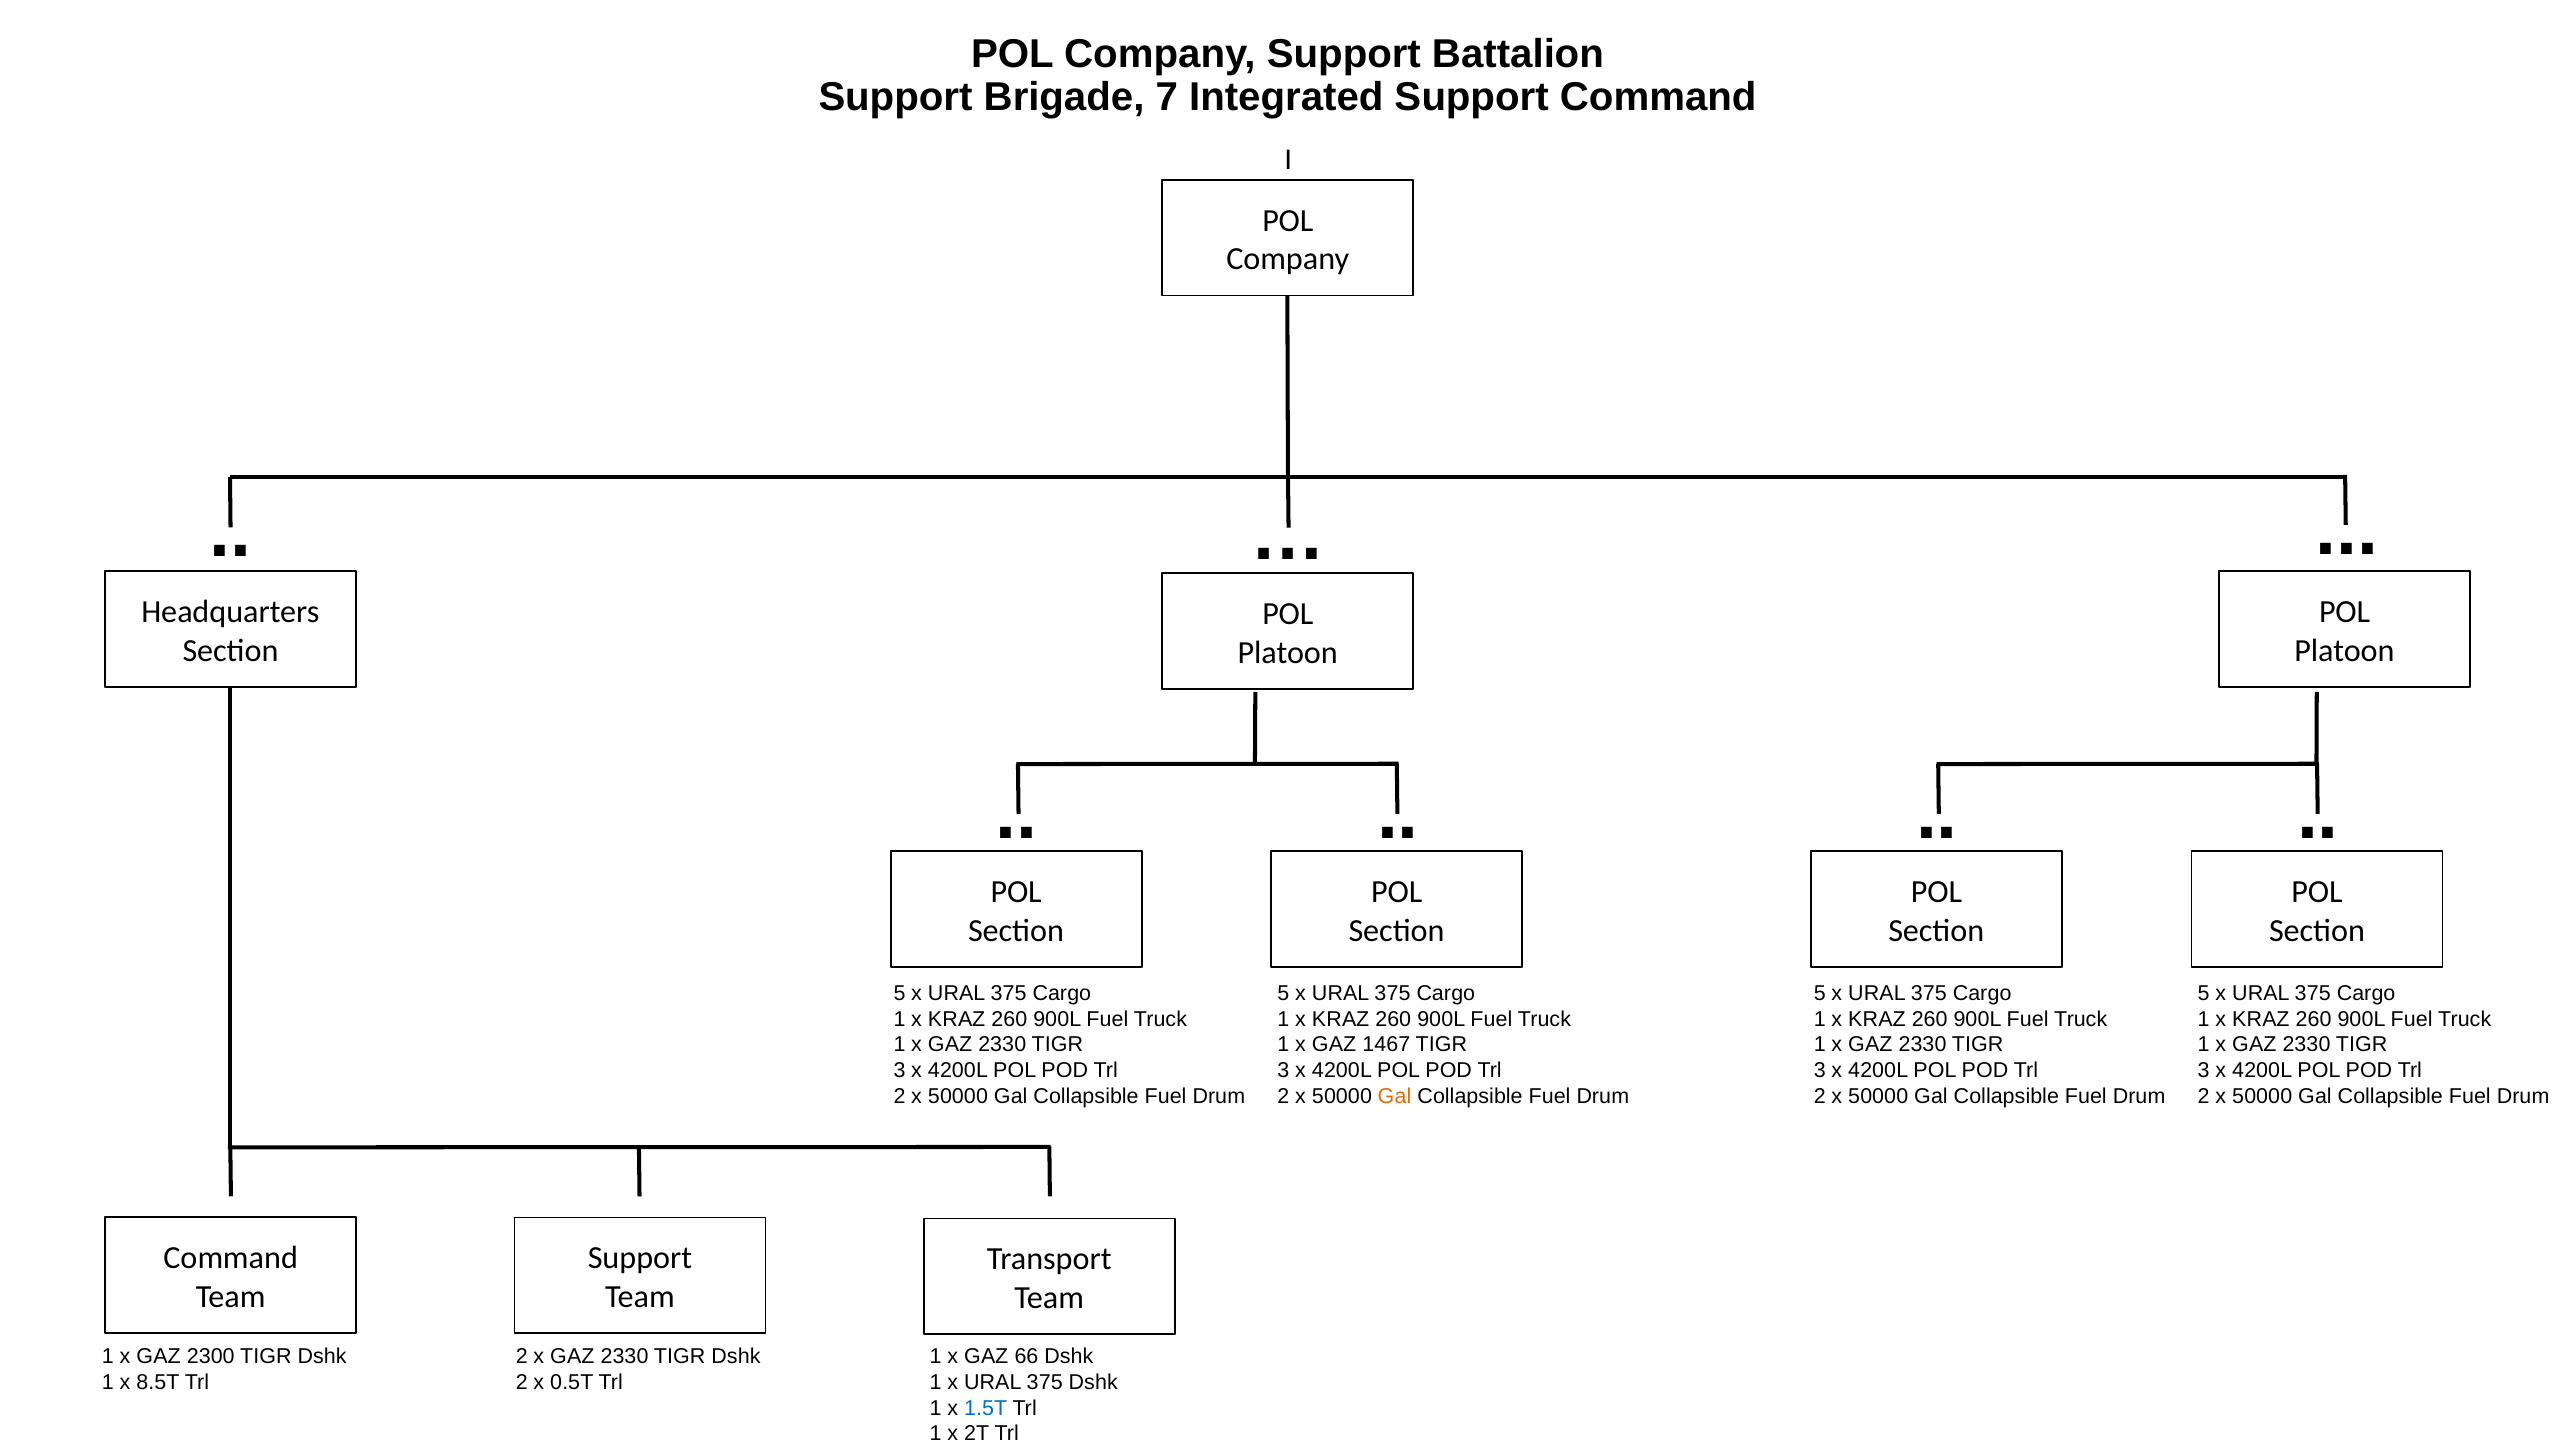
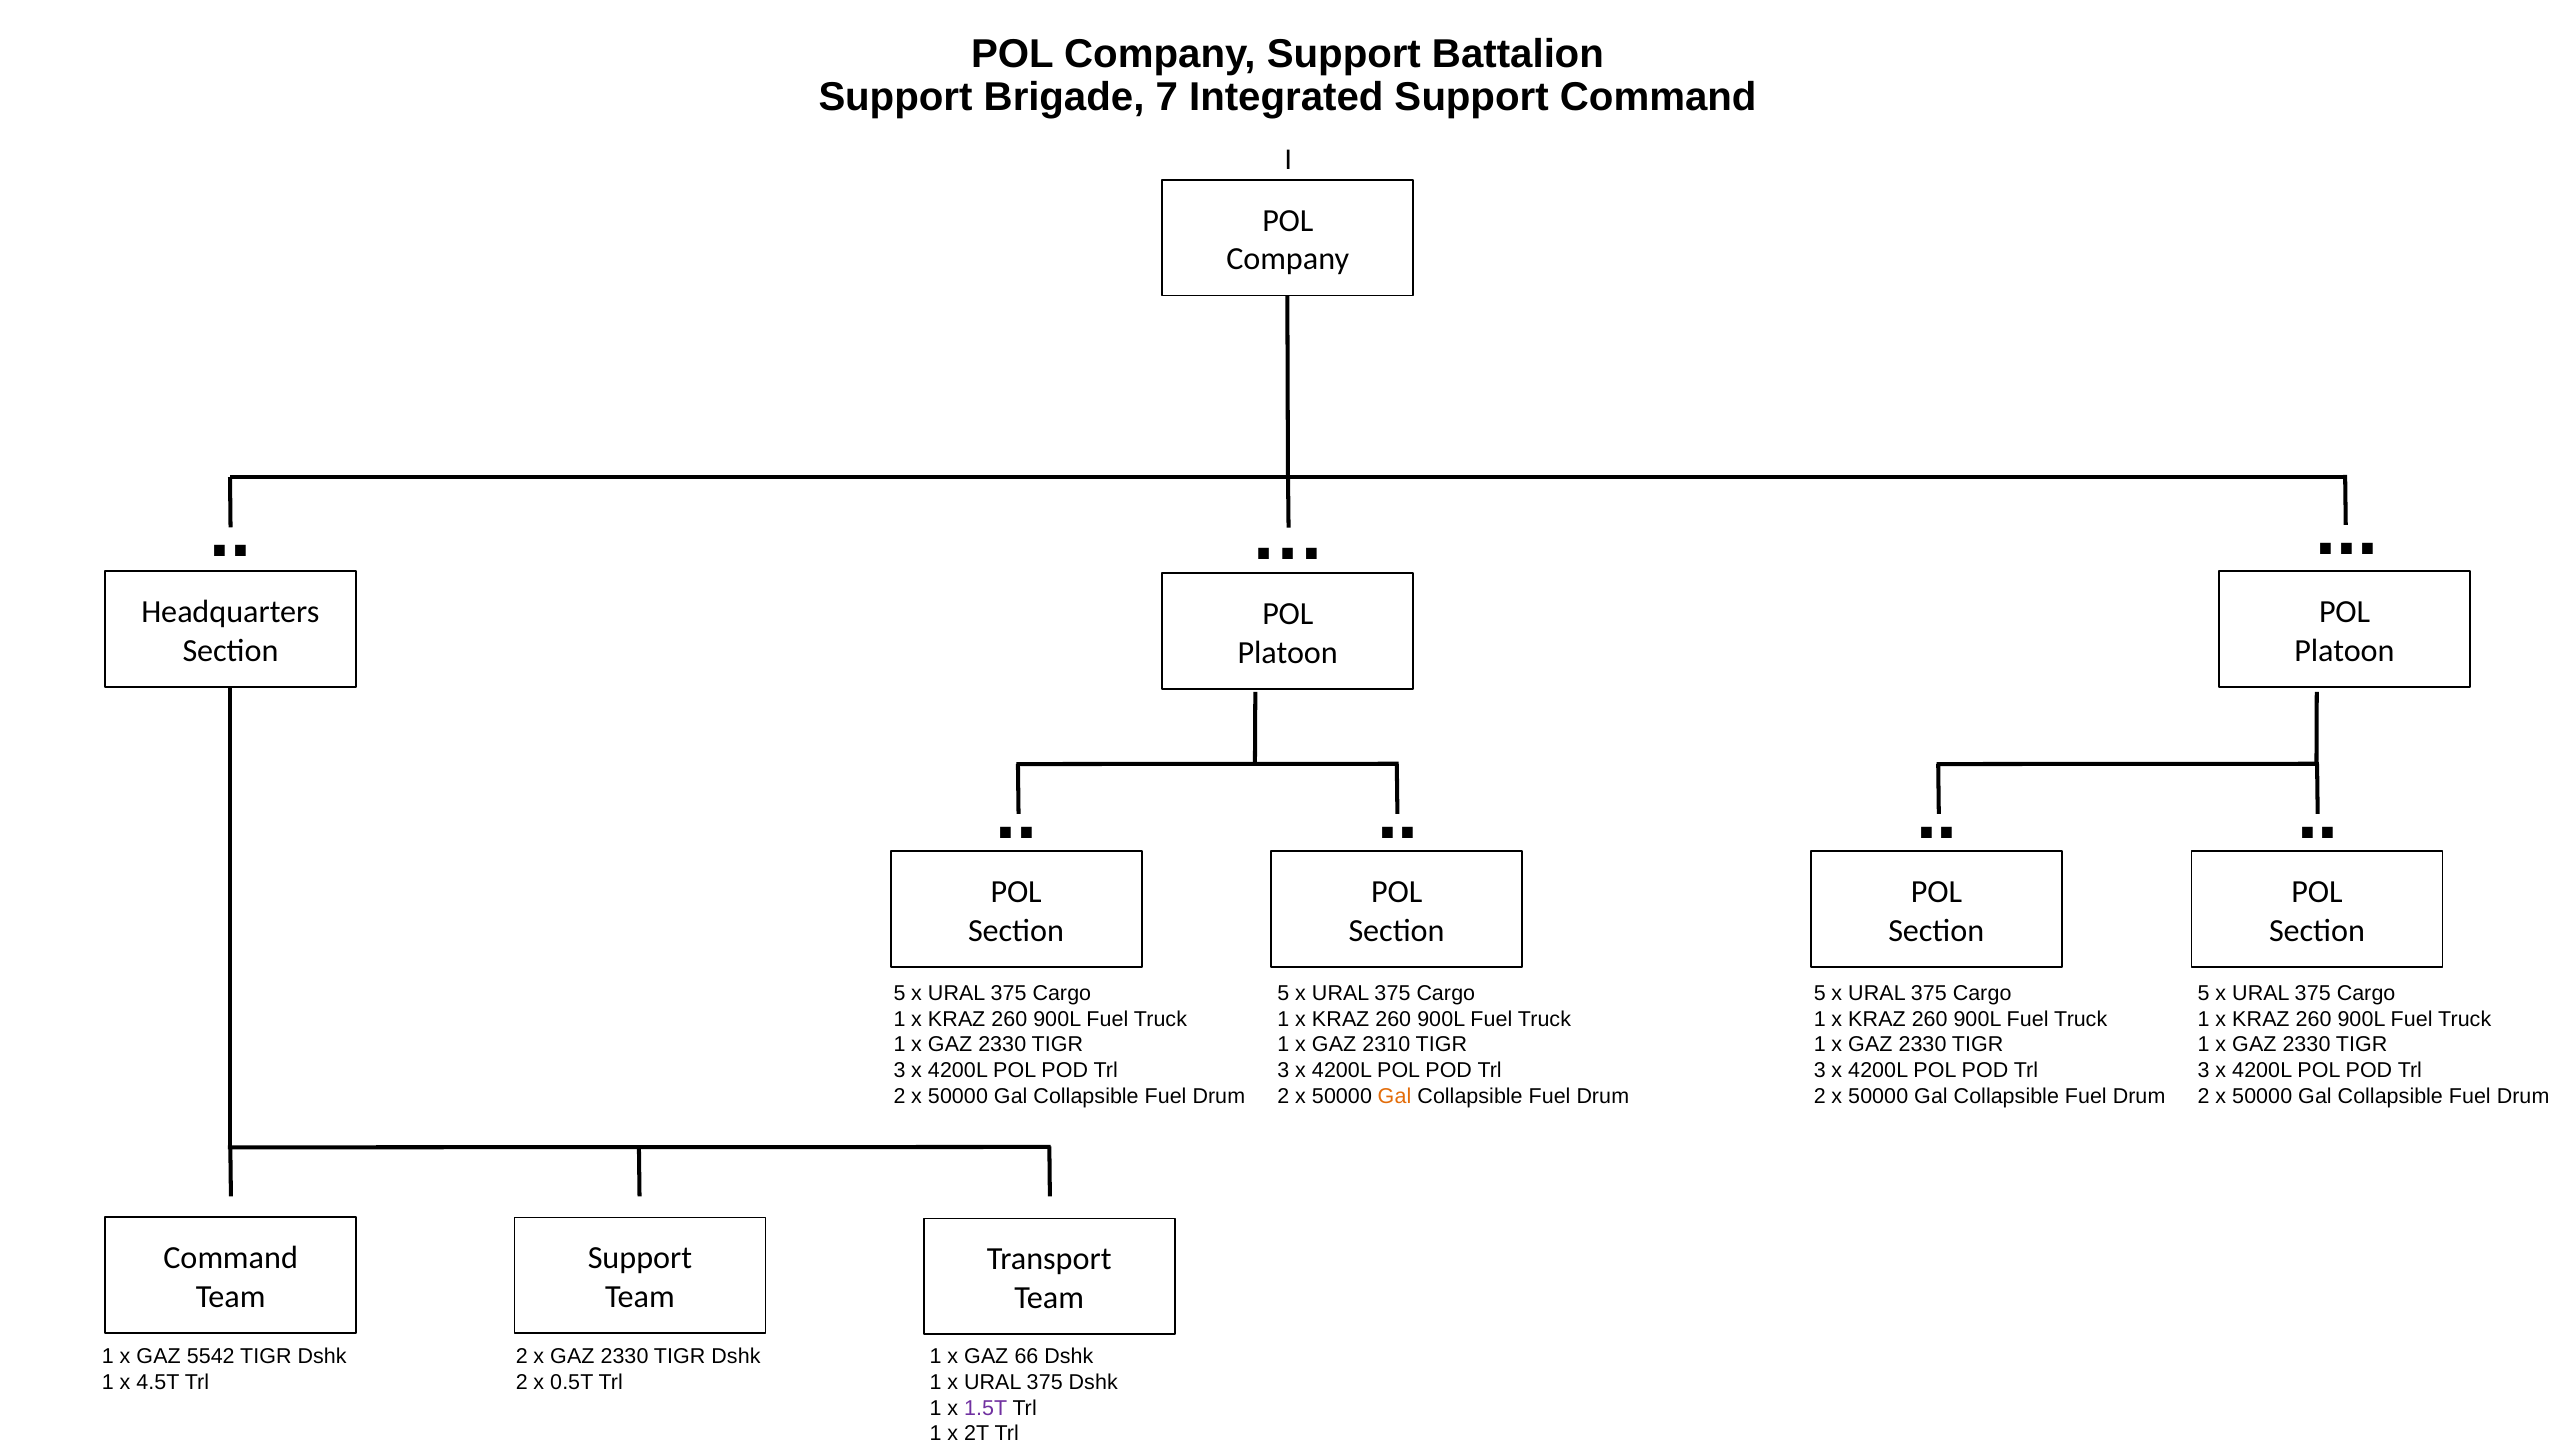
1467: 1467 -> 2310
2300: 2300 -> 5542
8.5T: 8.5T -> 4.5T
1.5T colour: blue -> purple
